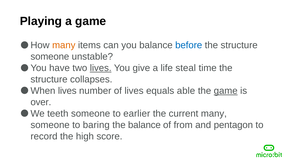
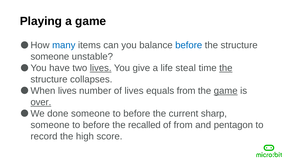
many at (64, 45) colour: orange -> blue
the at (226, 68) underline: none -> present
equals able: able -> from
over underline: none -> present
teeth: teeth -> done
earlier at (137, 114): earlier -> before
current many: many -> sharp
baring at (96, 125): baring -> before
the balance: balance -> recalled
